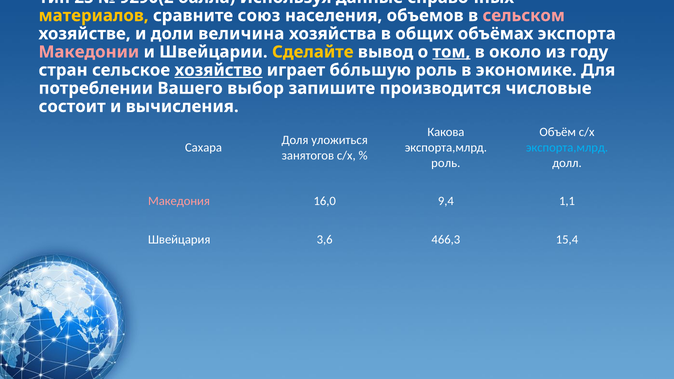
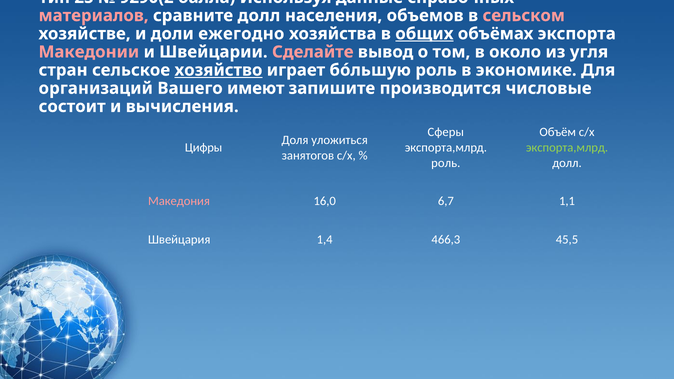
материалов colour: yellow -> pink
сравните союз: союз -> долл
величина: величина -> ежегодно
общих underline: none -> present
Сделайте colour: yellow -> pink
том underline: present -> none
году: году -> угля
потреблении: потреблении -> организаций
выбор: выбор -> имеют
Какова: Какова -> Сферы
Сахара: Сахара -> Цифры
экспорта,млрд at (567, 148) colour: light blue -> light green
9,4: 9,4 -> 6,7
3,6: 3,6 -> 1,4
15,4: 15,4 -> 45,5
